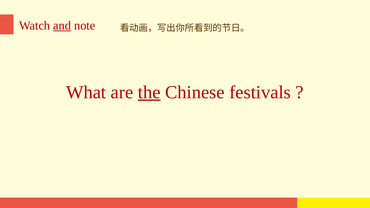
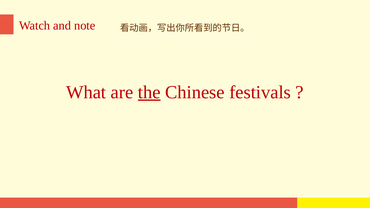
and underline: present -> none
